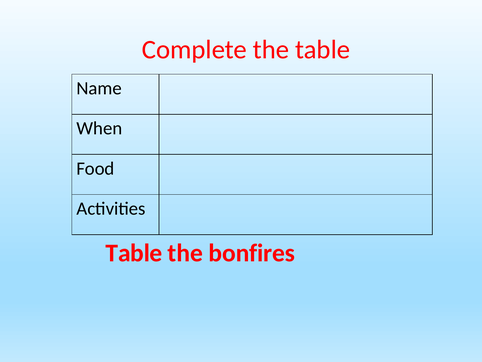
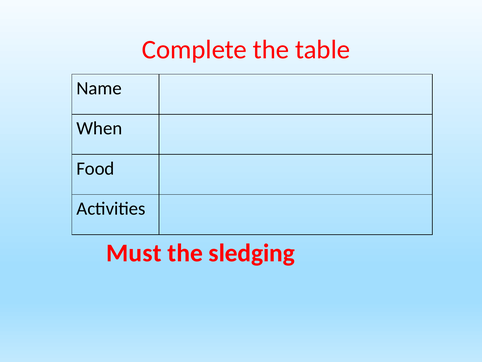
Table at (134, 253): Table -> Must
bonfires: bonfires -> sledging
